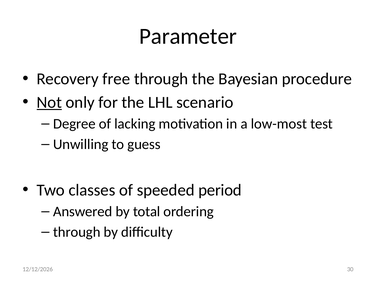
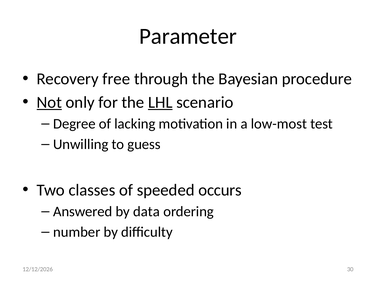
LHL underline: none -> present
period: period -> occurs
total: total -> data
through at (77, 232): through -> number
